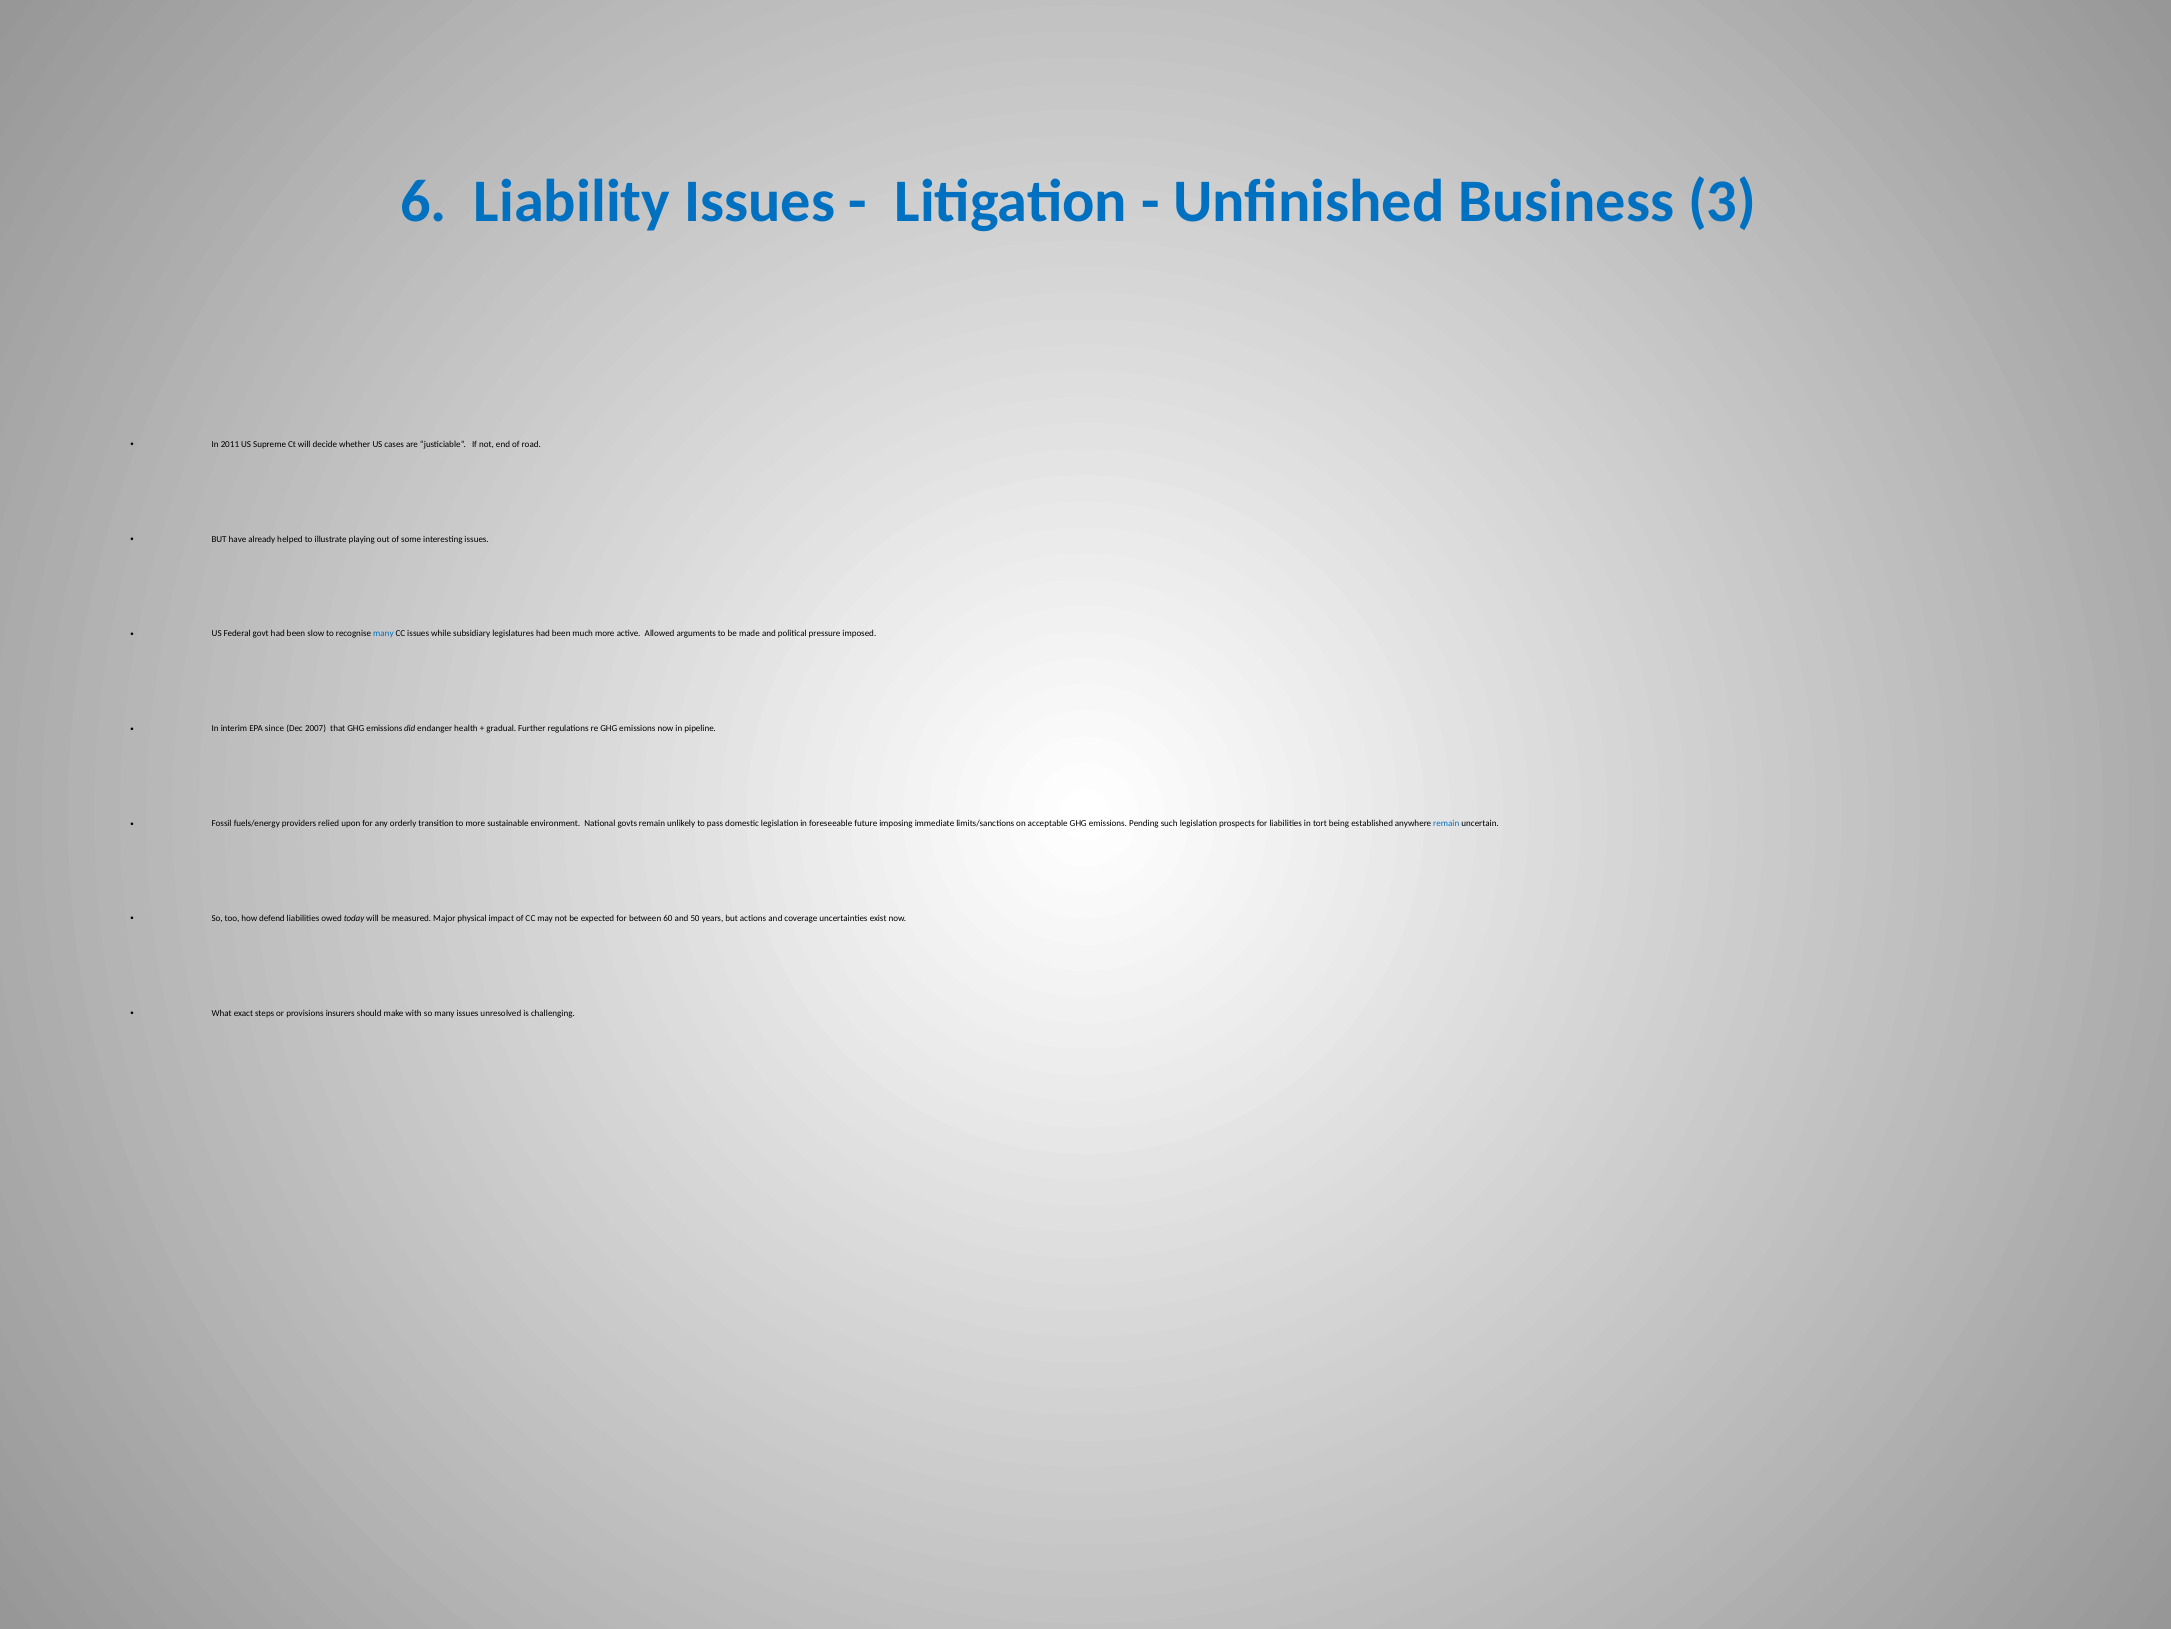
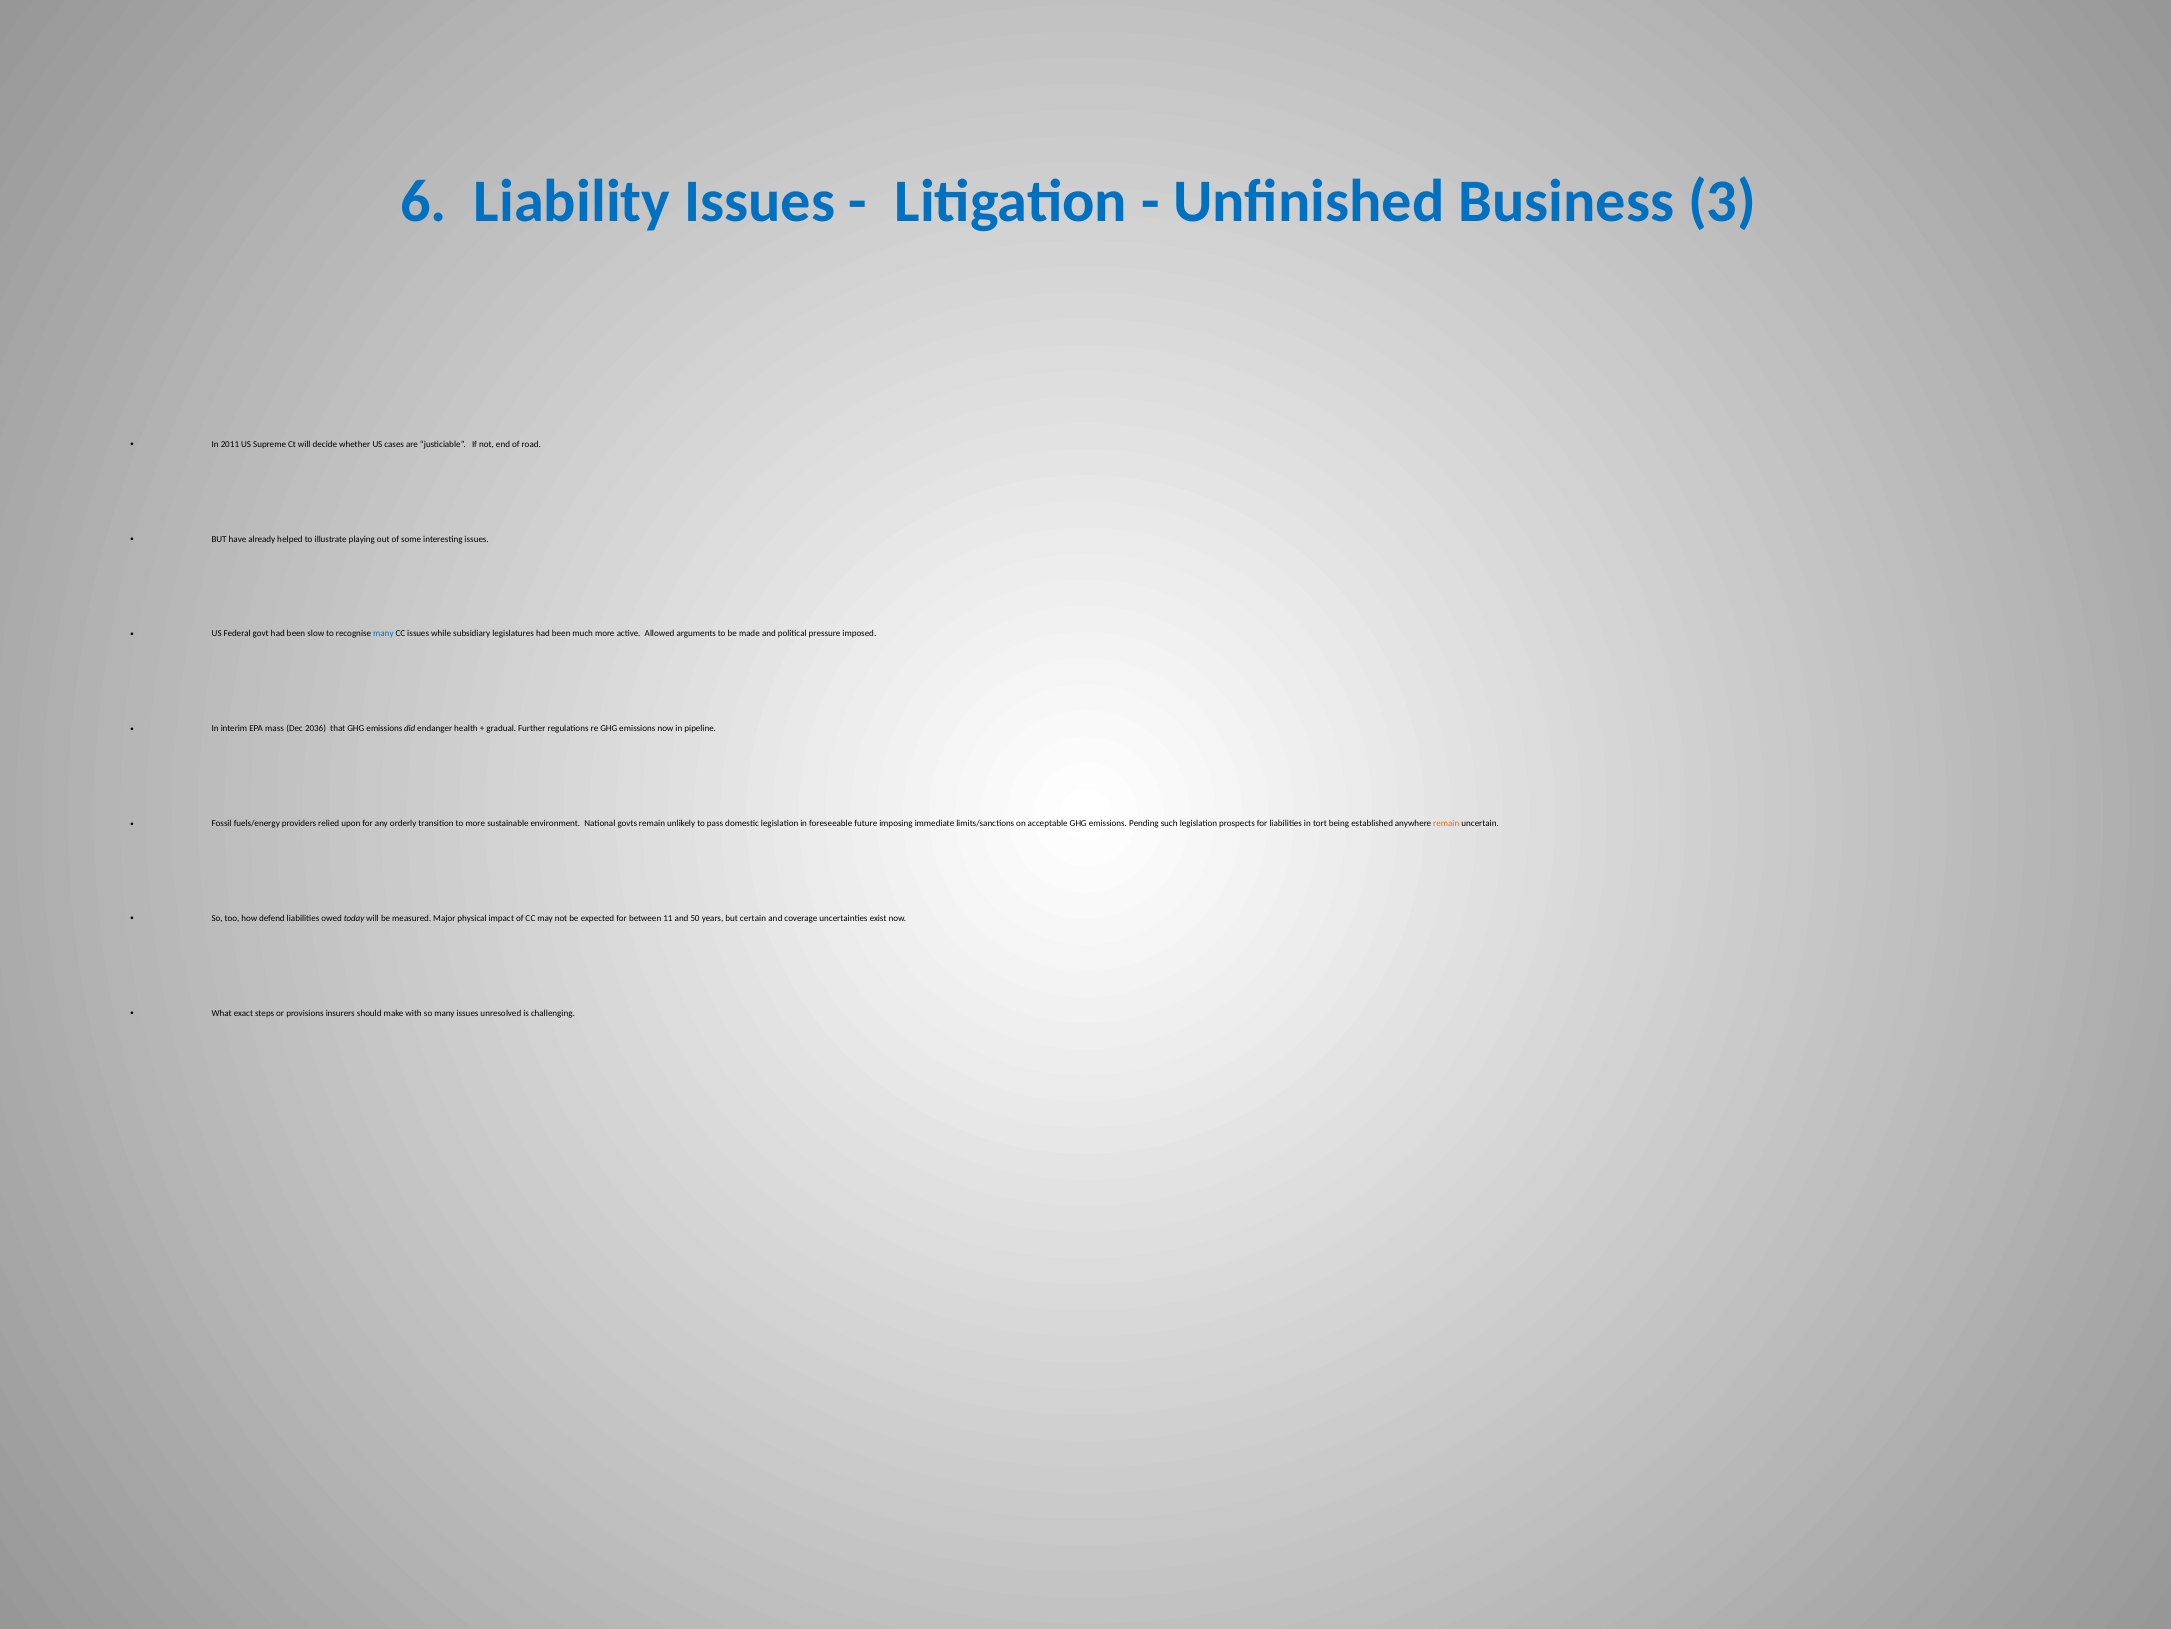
since: since -> mass
2007: 2007 -> 2036
remain at (1446, 823) colour: blue -> orange
60: 60 -> 11
actions: actions -> certain
